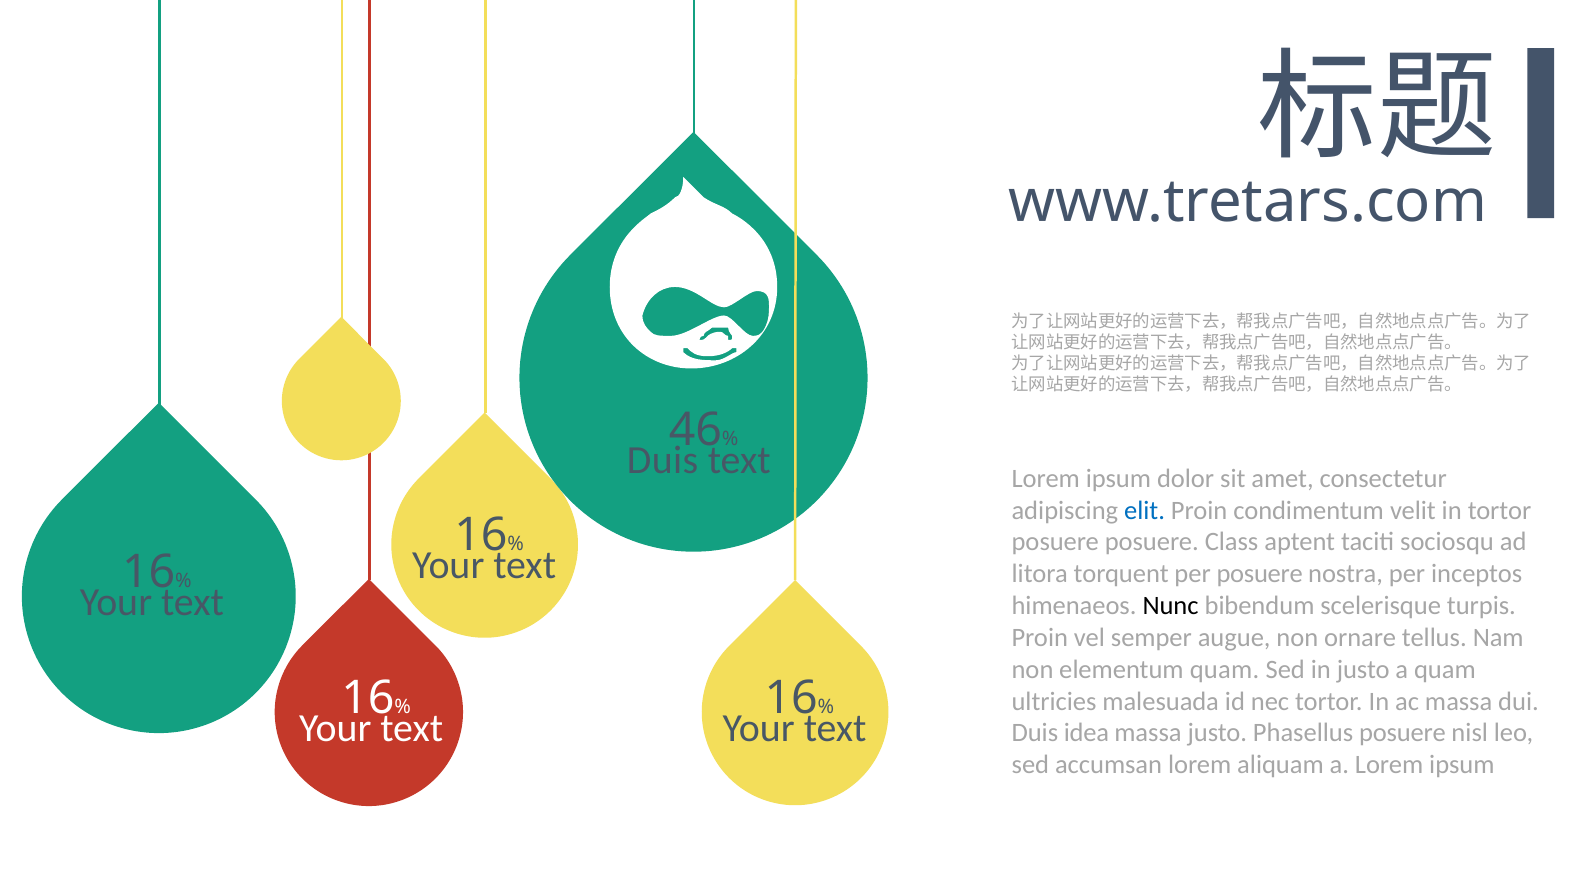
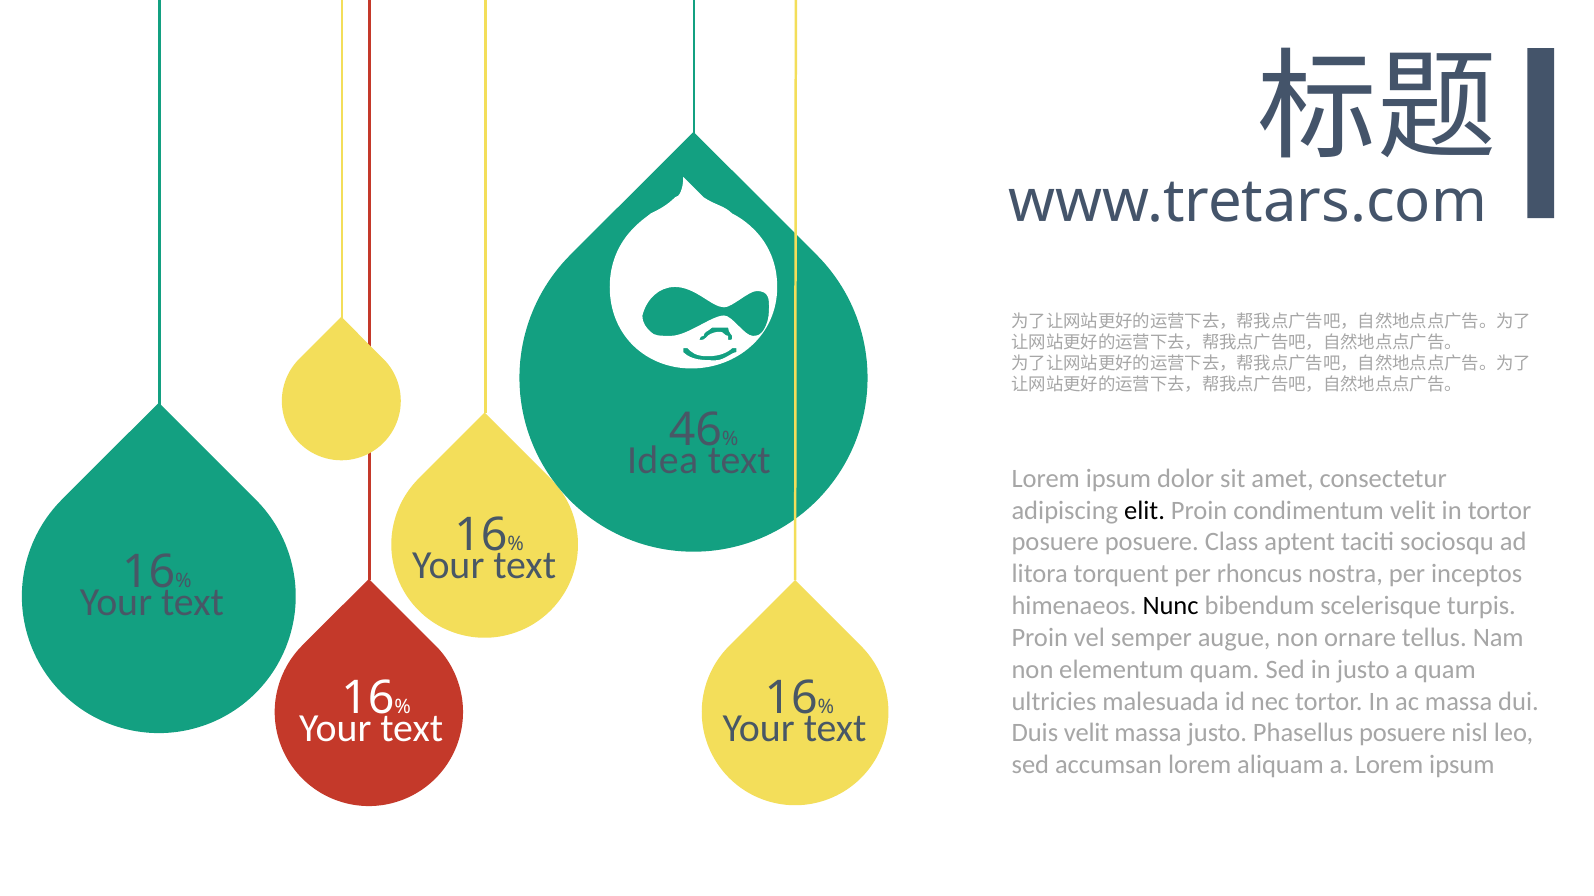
Duis at (663, 460): Duis -> Idea
elit colour: blue -> black
per posuere: posuere -> rhoncus
Duis idea: idea -> velit
